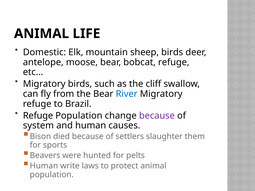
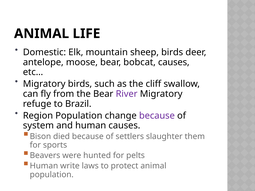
bobcat refuge: refuge -> causes
River colour: blue -> purple
Refuge at (38, 116): Refuge -> Region
